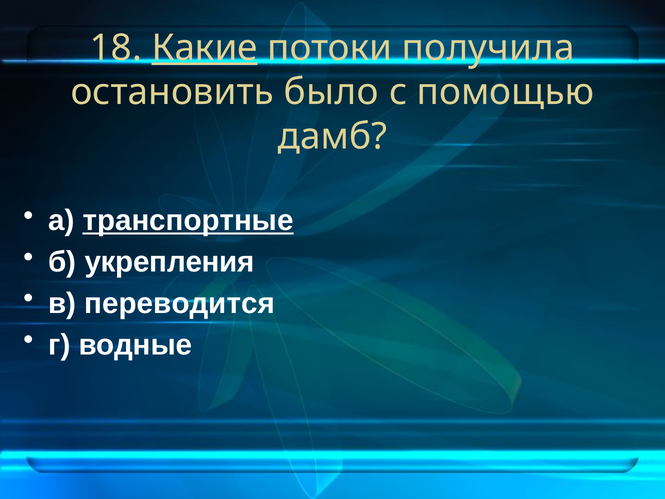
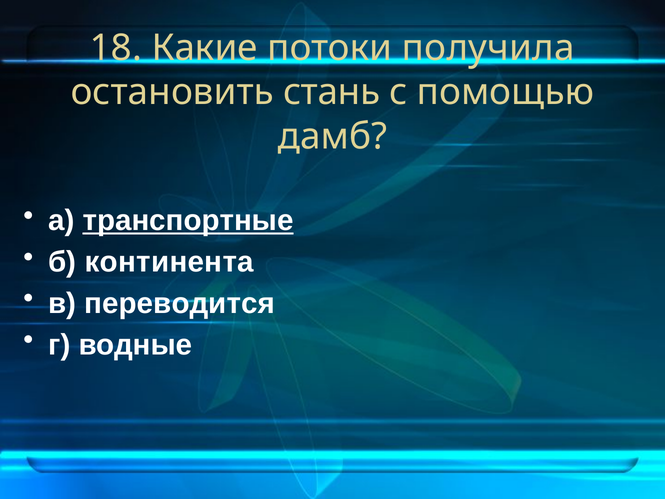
Какие underline: present -> none
было: было -> стань
укрепления: укрепления -> континента
